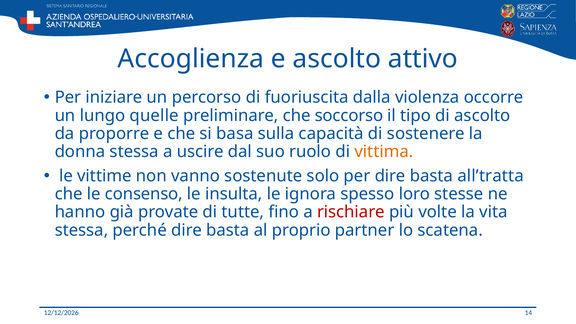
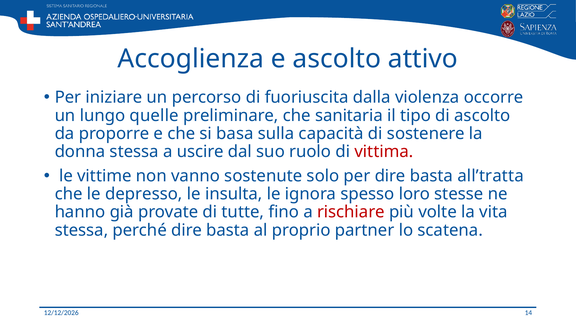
soccorso: soccorso -> sanitaria
vittima colour: orange -> red
consenso: consenso -> depresso
